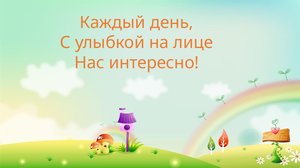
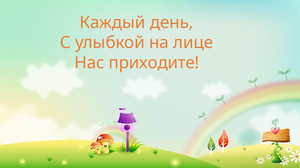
интересно: интересно -> приходите
